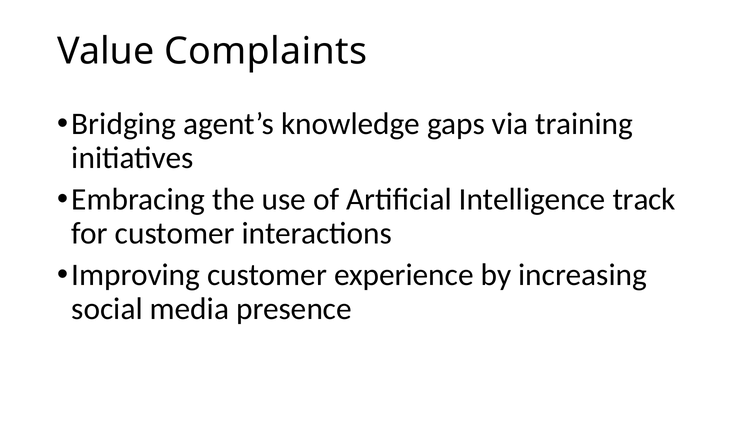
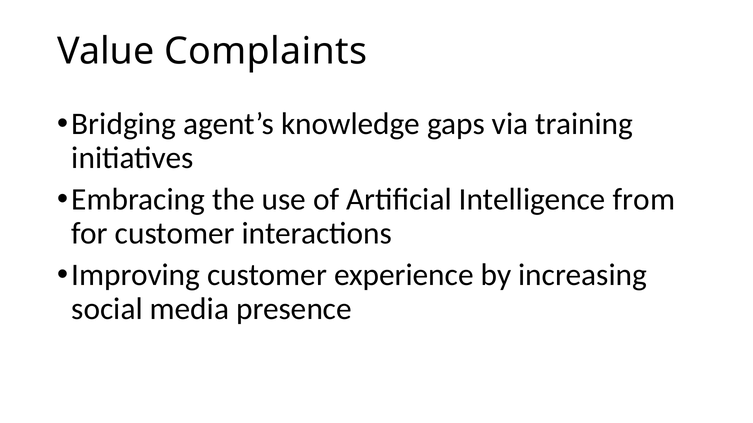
track: track -> from
